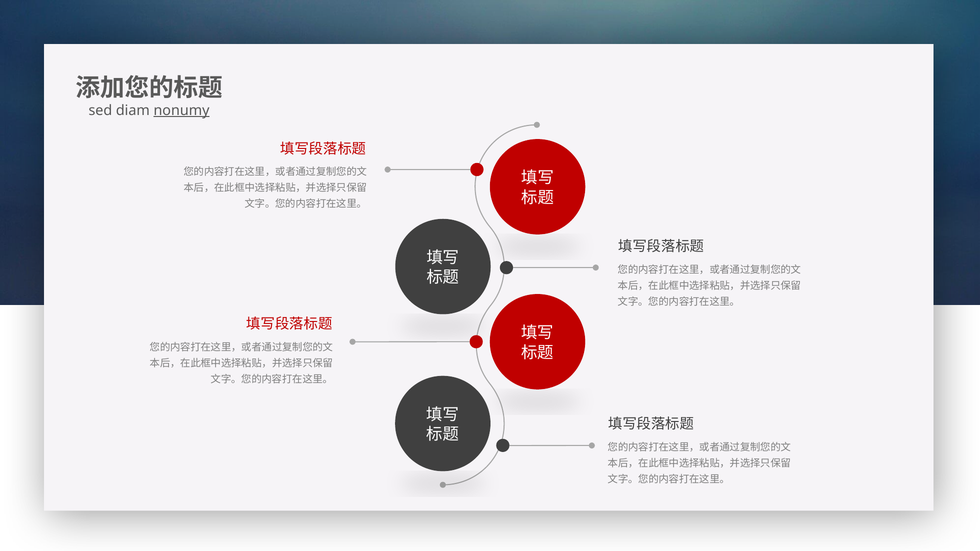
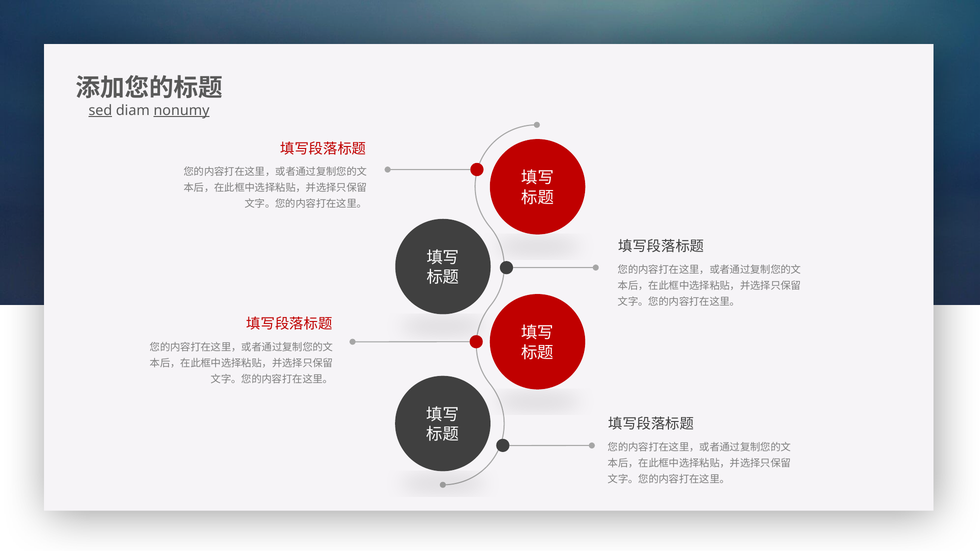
sed underline: none -> present
